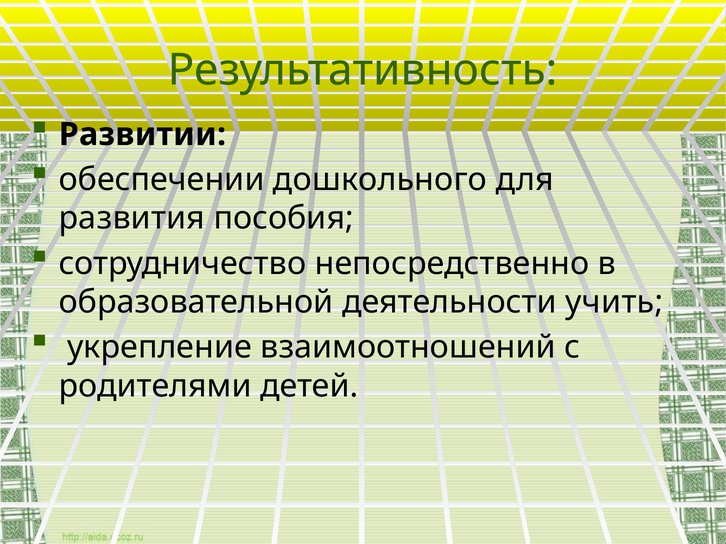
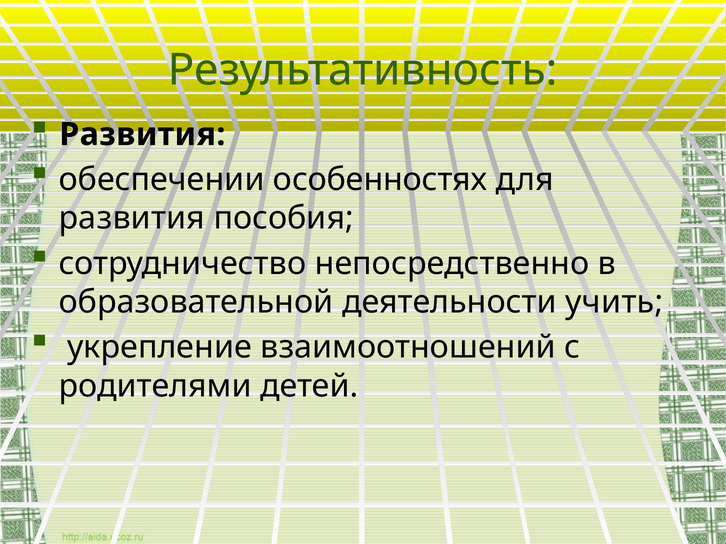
Развитии at (142, 135): Развитии -> Развития
дошкольного: дошкольного -> особенностях
